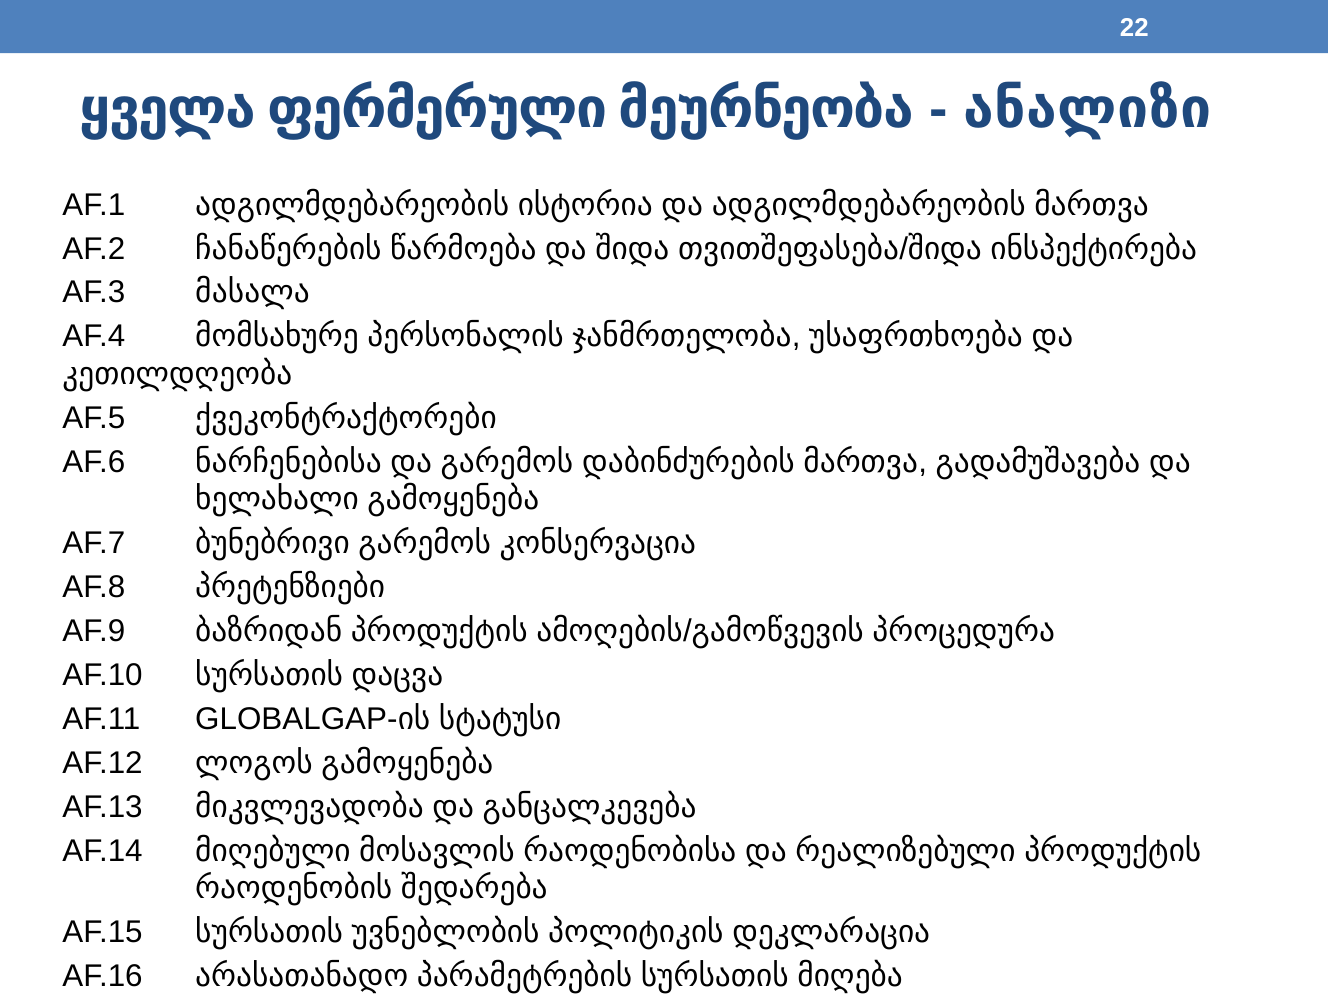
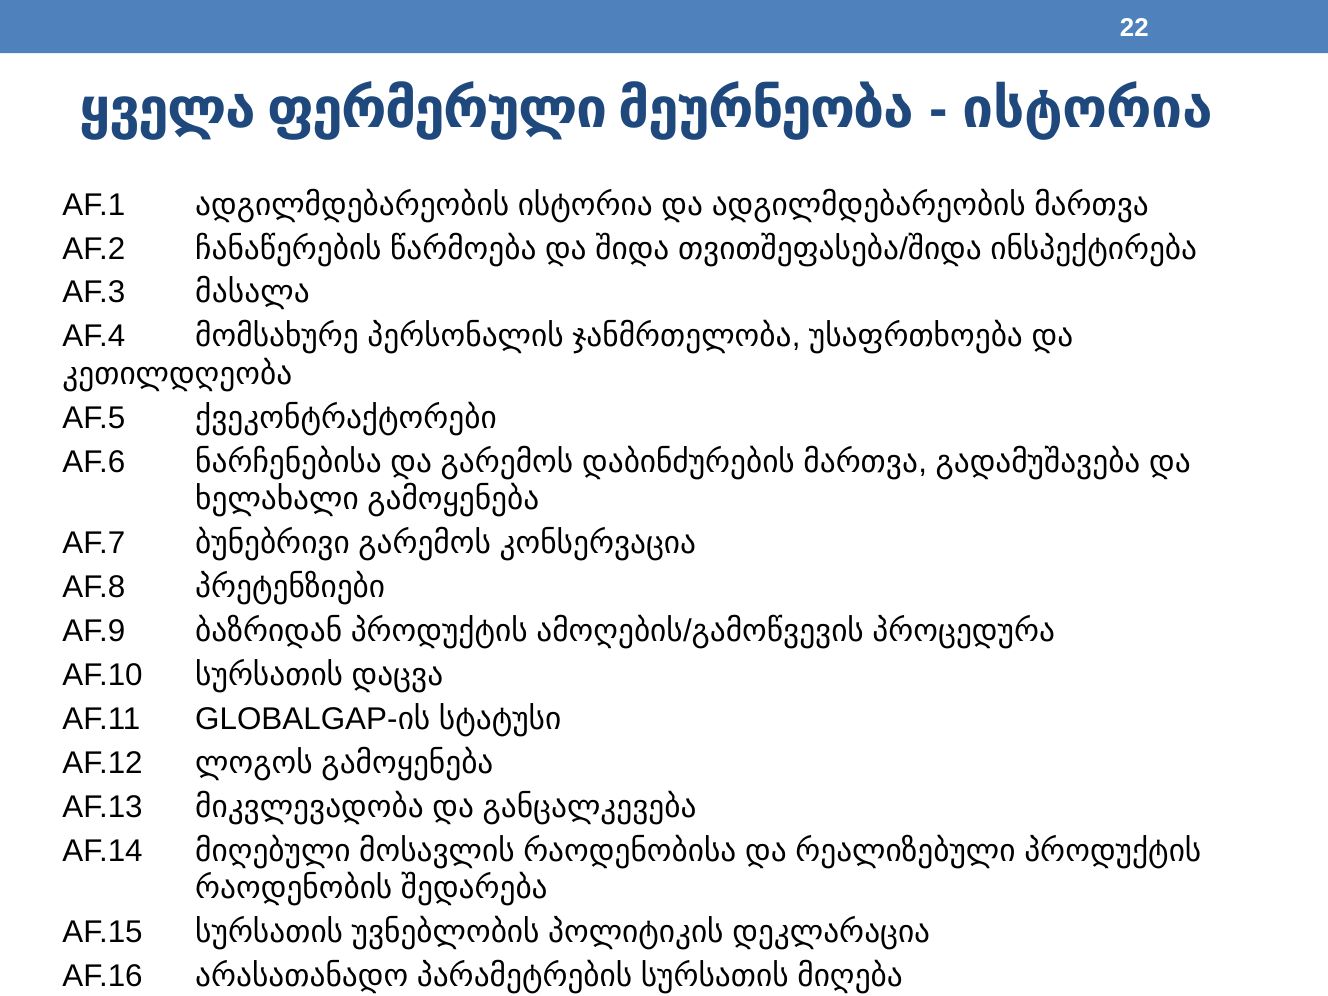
ანალიზი at (1087, 109): ანალიზი -> ისტორია
